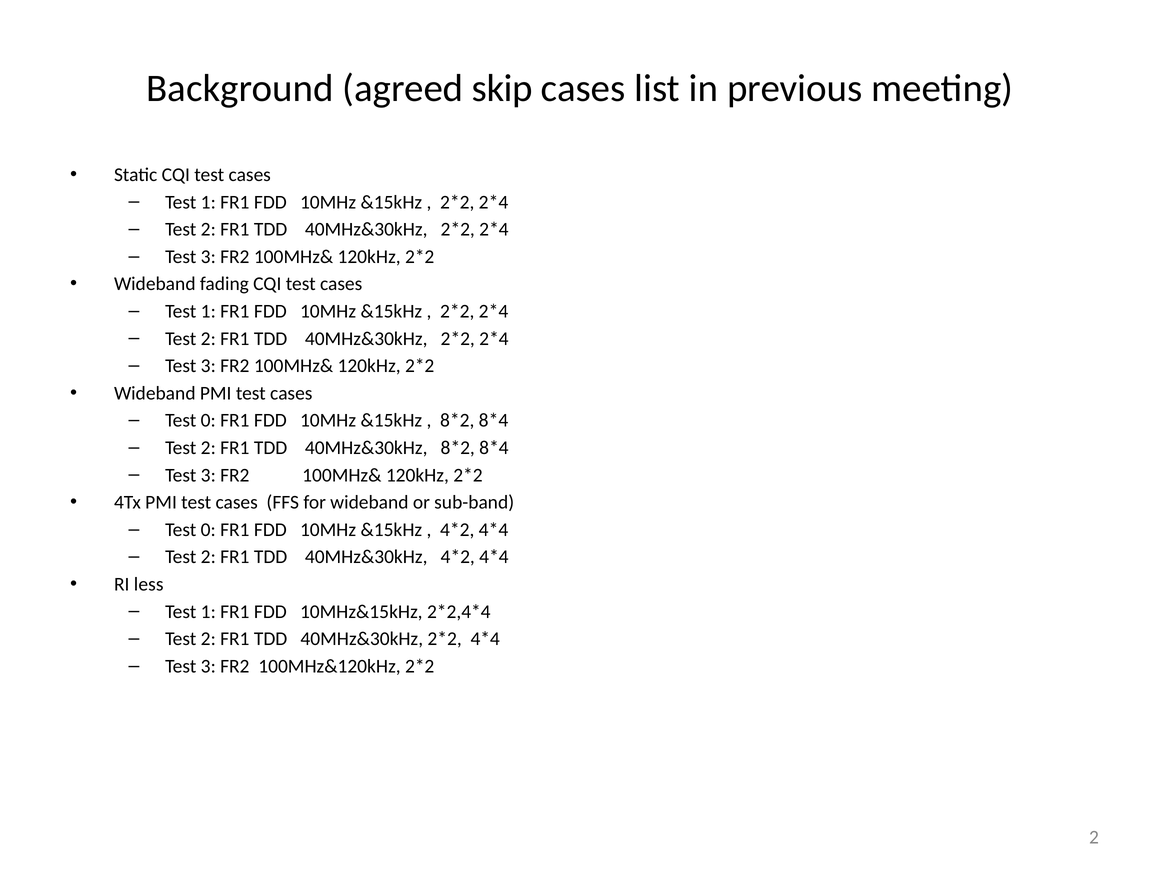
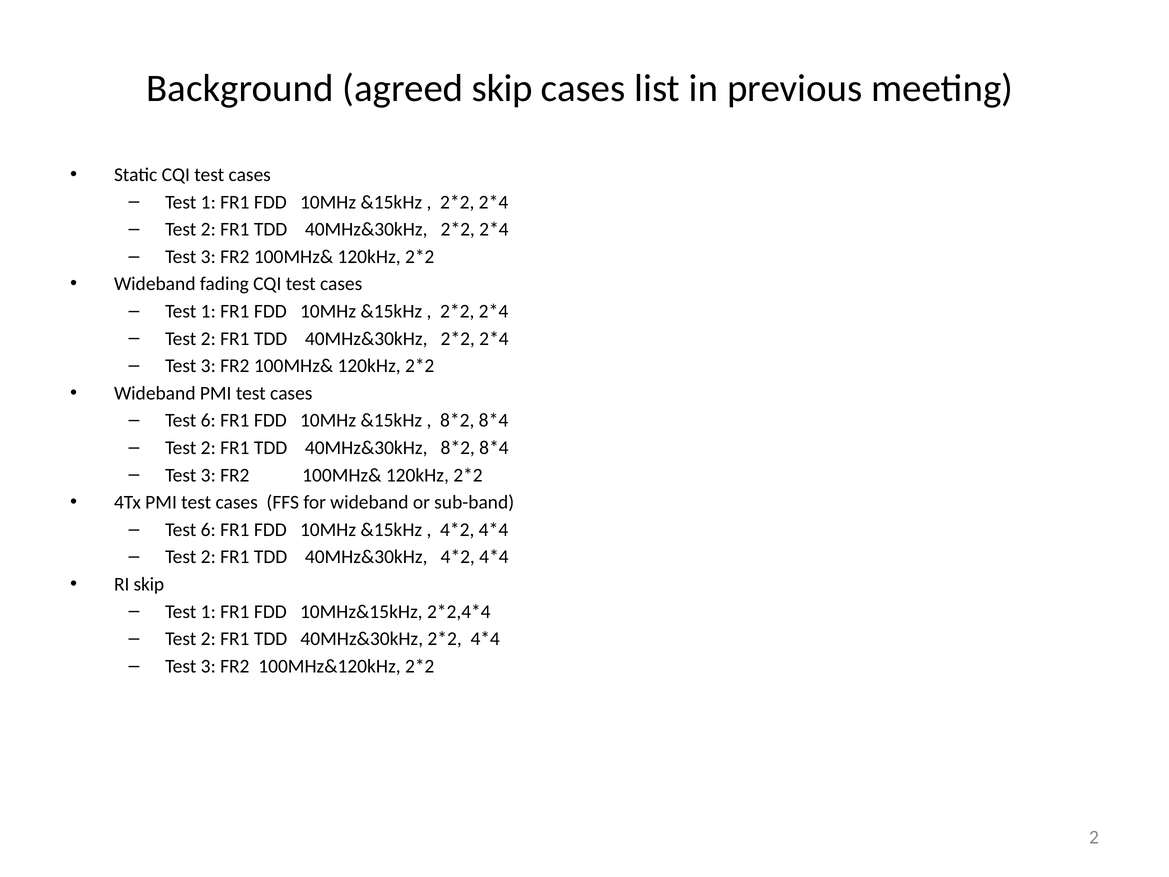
0 at (208, 420): 0 -> 6
0 at (208, 530): 0 -> 6
RI less: less -> skip
